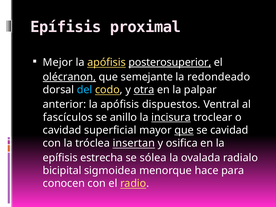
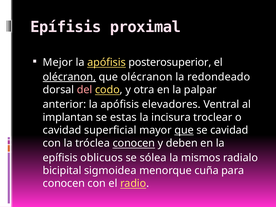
posterosuperior underline: present -> none
que semejante: semejante -> olécranon
del colour: light blue -> pink
otra underline: present -> none
dispuestos: dispuestos -> elevadores
fascículos: fascículos -> implantan
anillo: anillo -> estas
incisura underline: present -> none
tróclea insertan: insertan -> conocen
osifica: osifica -> deben
estrecha: estrecha -> oblicuos
ovalada: ovalada -> mismos
hace: hace -> cuña
